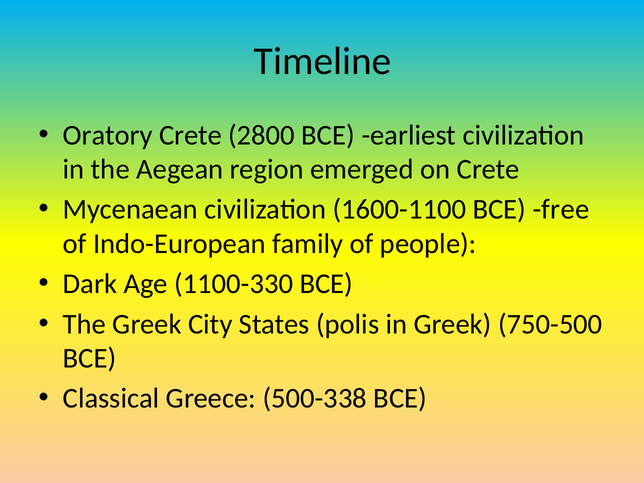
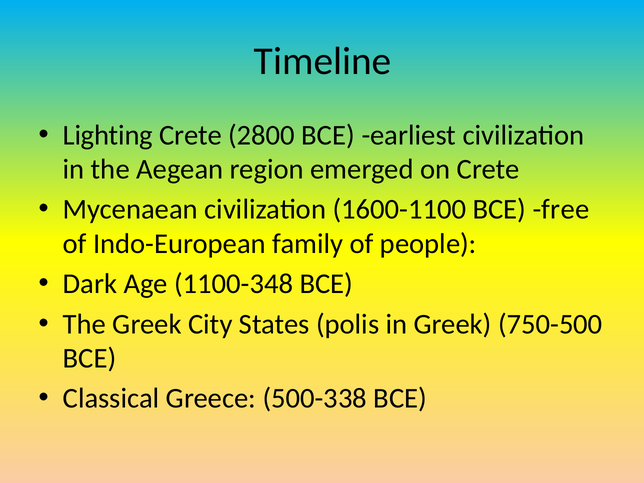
Oratory: Oratory -> Lighting
1100-330: 1100-330 -> 1100-348
